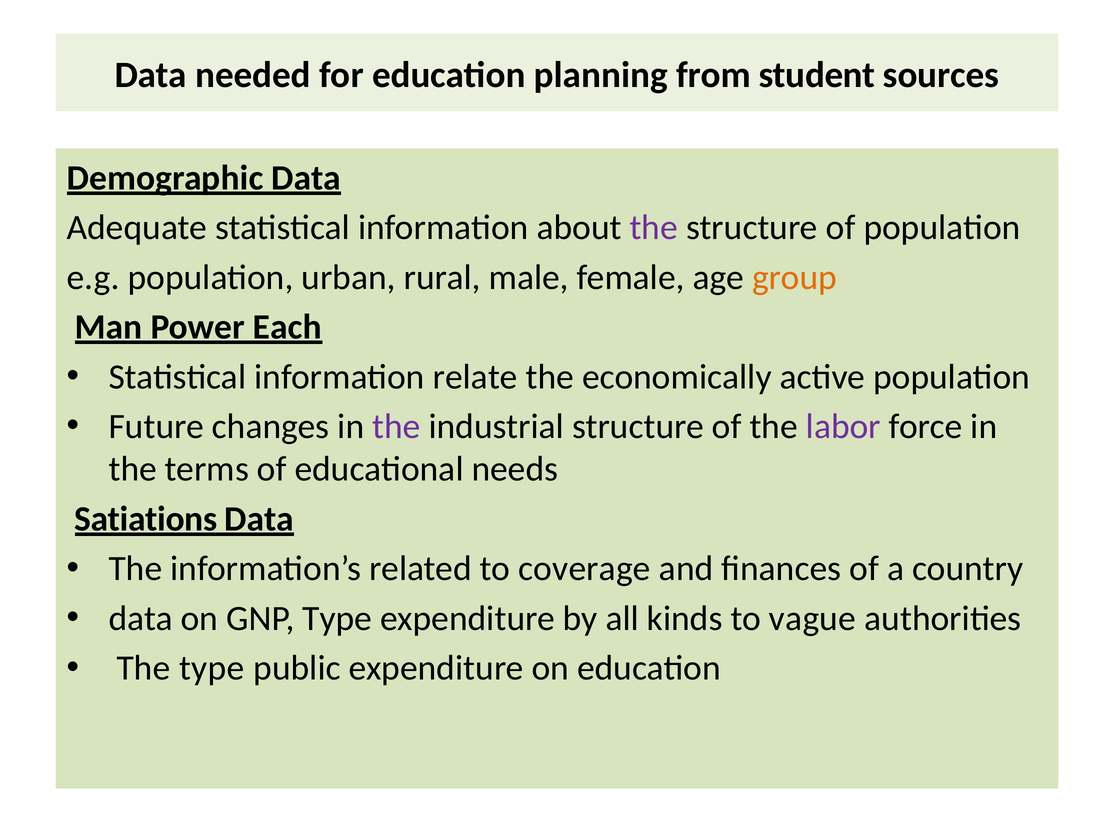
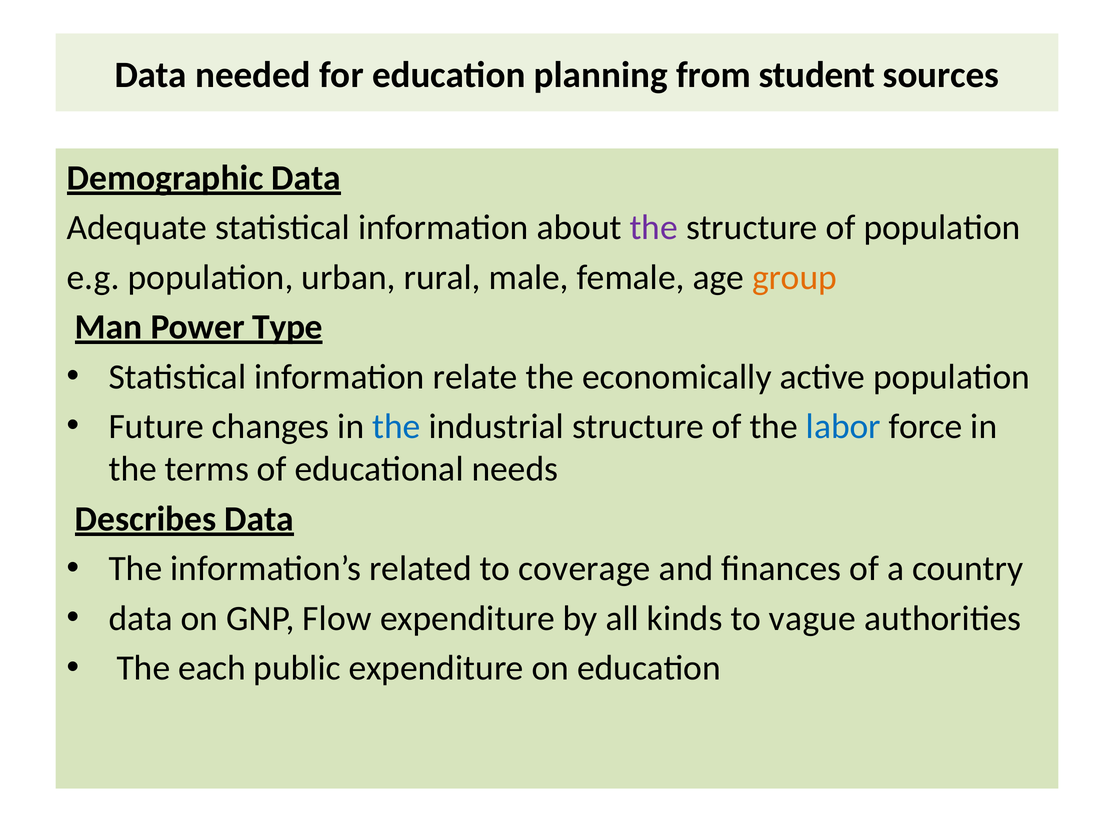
Each: Each -> Type
the at (396, 427) colour: purple -> blue
labor colour: purple -> blue
Satiations: Satiations -> Describes
GNP Type: Type -> Flow
The type: type -> each
